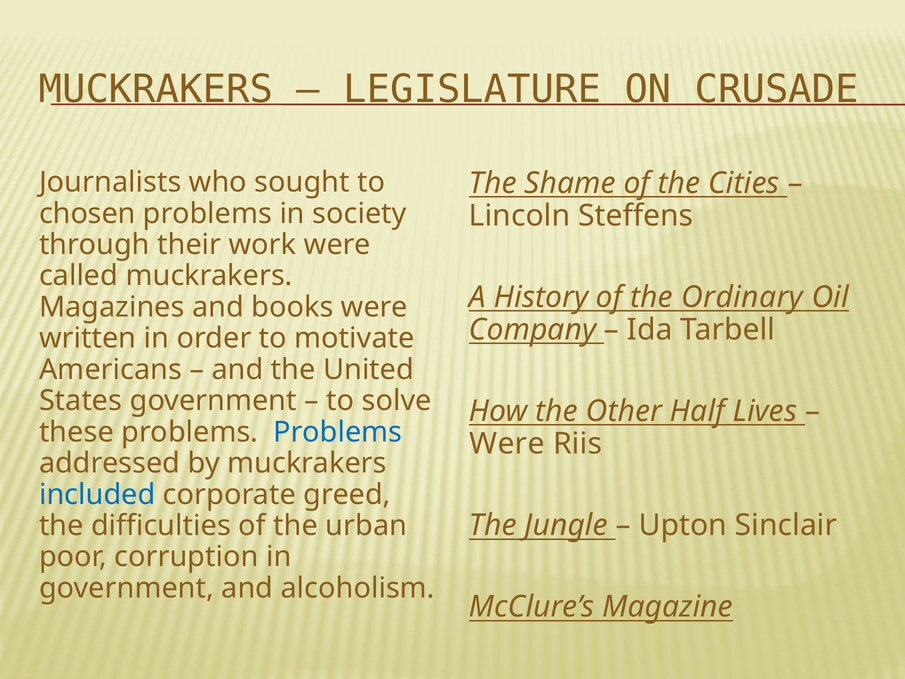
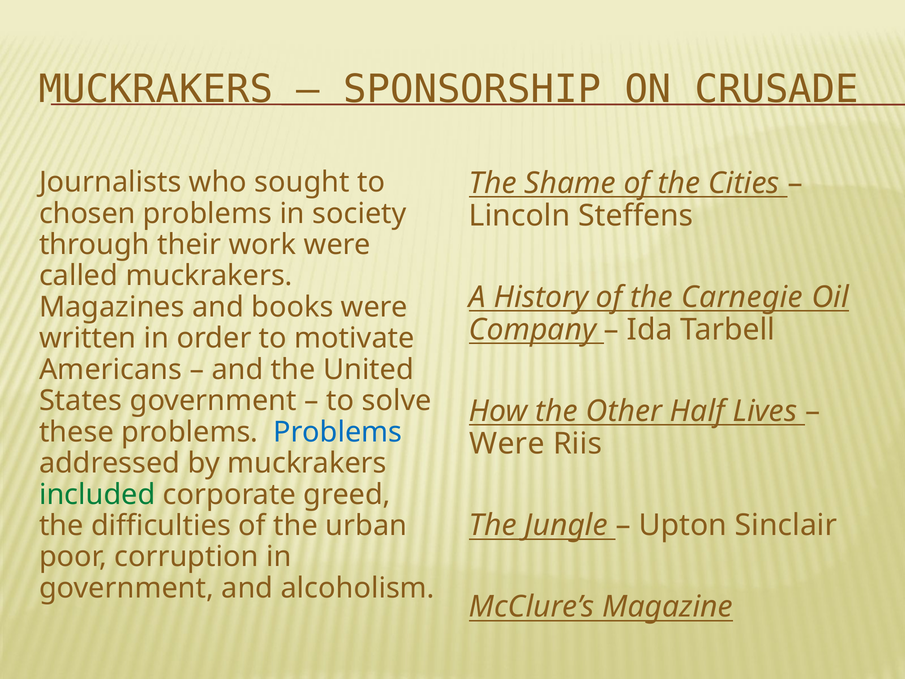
LEGISLATURE: LEGISLATURE -> SPONSORSHIP
Ordinary: Ordinary -> Carnegie
included colour: blue -> green
